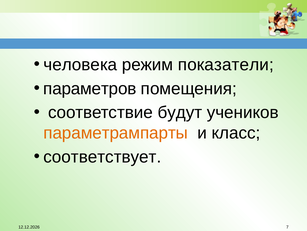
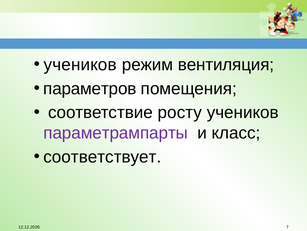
человека at (80, 64): человека -> учеников
показатели: показатели -> вентиляция
будут: будут -> росту
параметрампарты colour: orange -> purple
